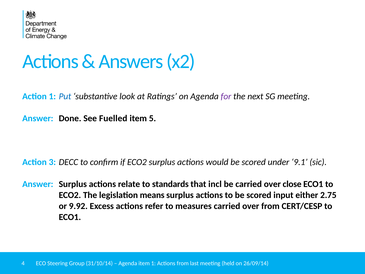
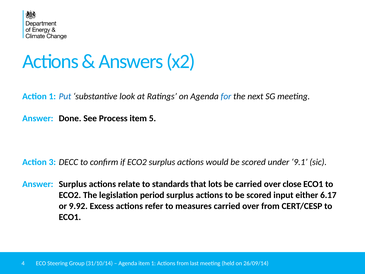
for colour: purple -> blue
Fuelled: Fuelled -> Process
incl: incl -> lots
means: means -> period
2.75: 2.75 -> 6.17
